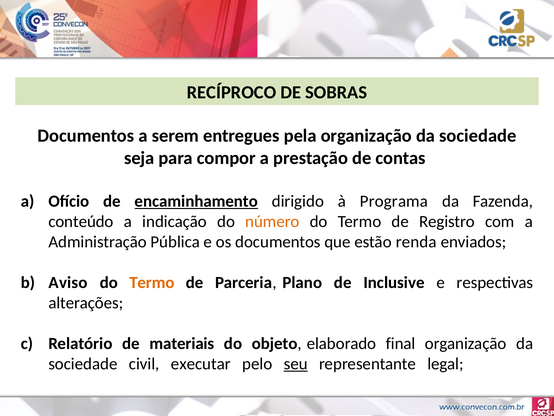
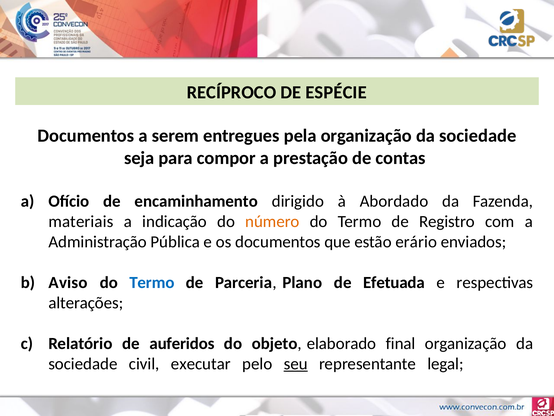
SOBRAS: SOBRAS -> ESPÉCIE
encaminhamento underline: present -> none
Programa: Programa -> Abordado
conteúdo: conteúdo -> materiais
renda: renda -> erário
Termo at (152, 282) colour: orange -> blue
Inclusive: Inclusive -> Efetuada
materiais: materiais -> auferidos
